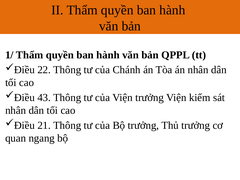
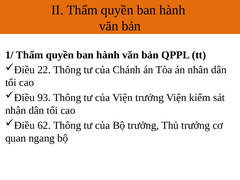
43: 43 -> 93
21: 21 -> 62
